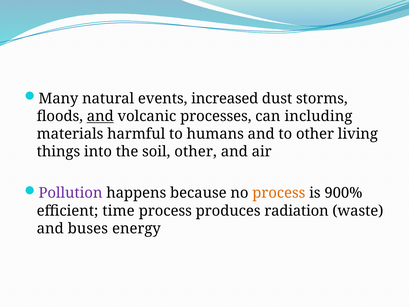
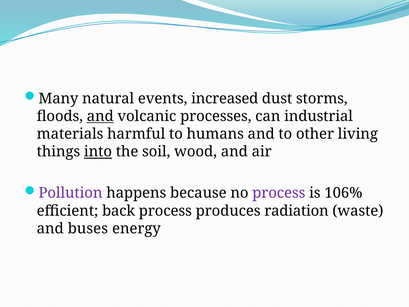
including: including -> industrial
into underline: none -> present
soil other: other -> wood
process at (279, 193) colour: orange -> purple
900%: 900% -> 106%
time: time -> back
